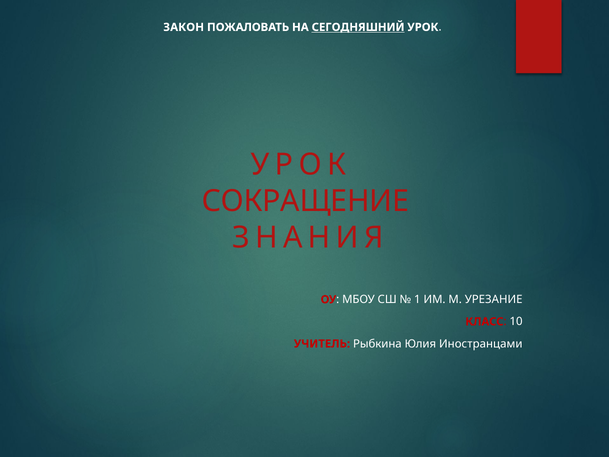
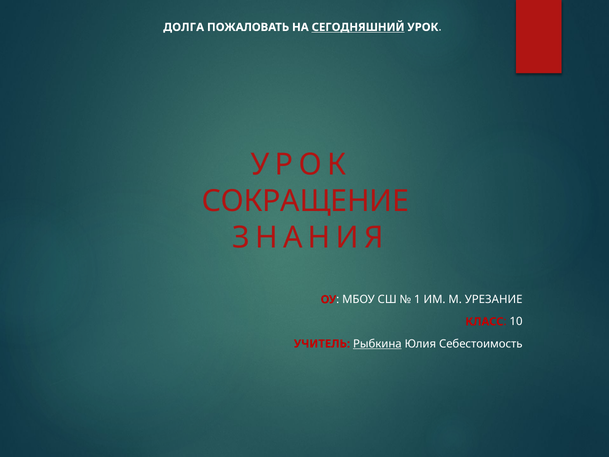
ЗАКОН: ЗАКОН -> ДОЛГА
Рыбкина underline: none -> present
Иностранцами: Иностранцами -> Себестоимость
